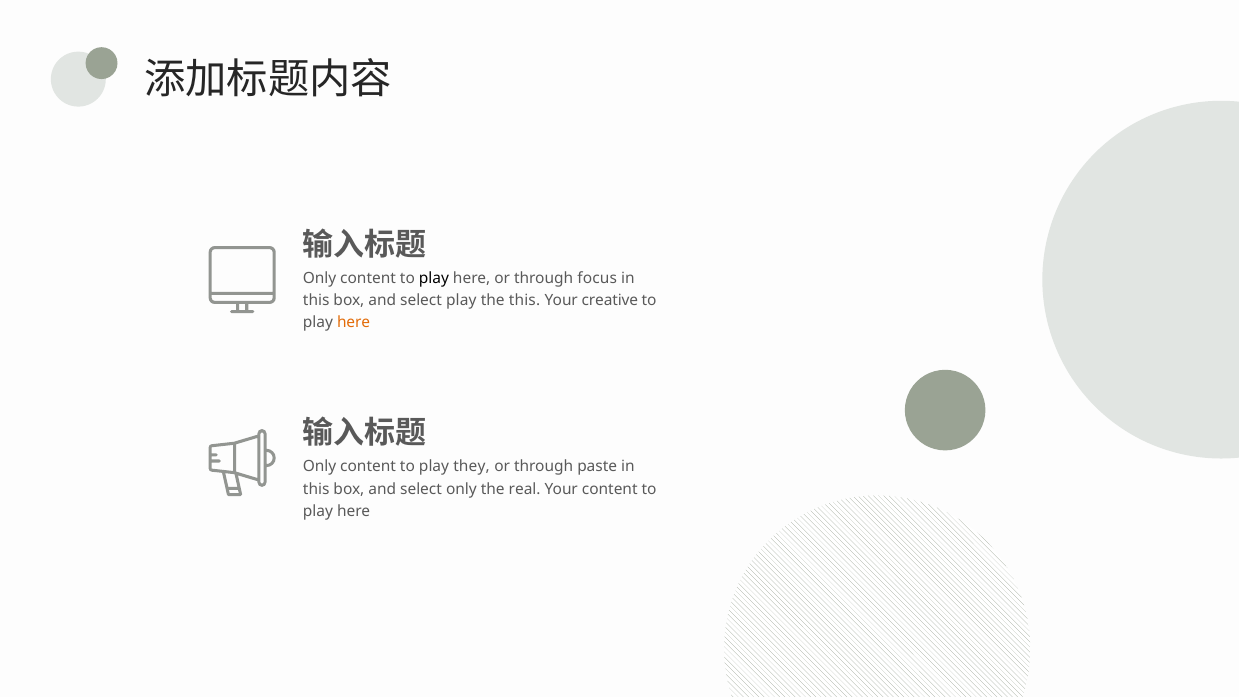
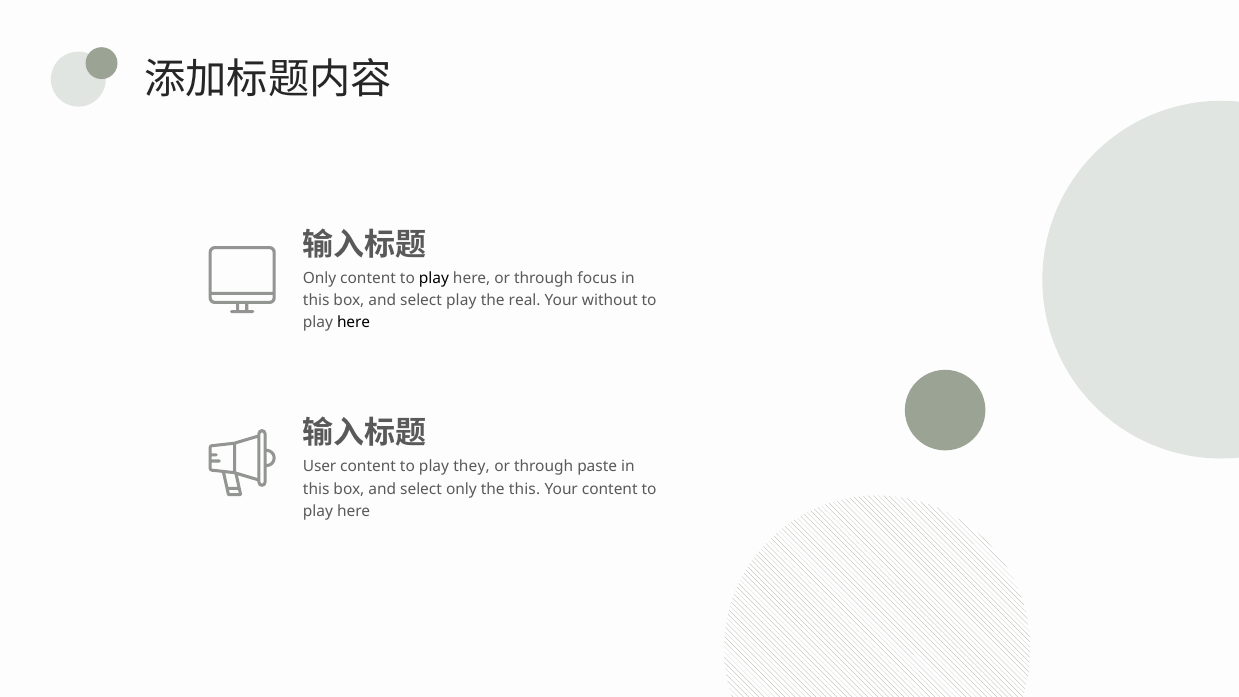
the this: this -> real
creative: creative -> without
here at (354, 323) colour: orange -> black
Only at (320, 467): Only -> User
the real: real -> this
